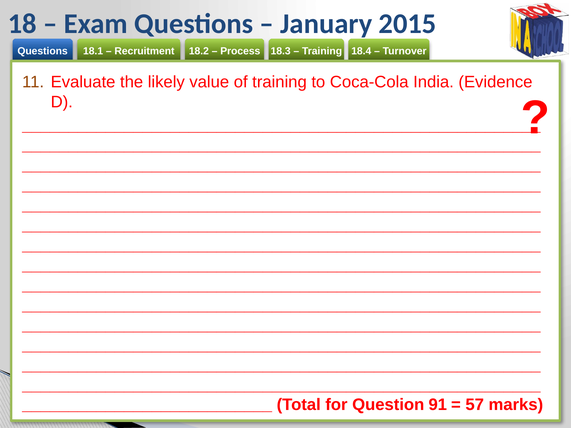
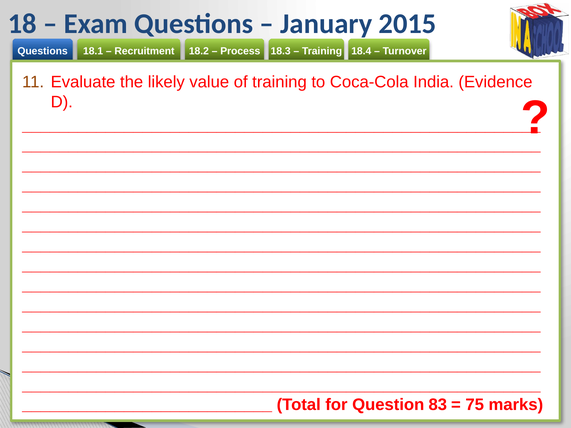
91: 91 -> 83
57: 57 -> 75
